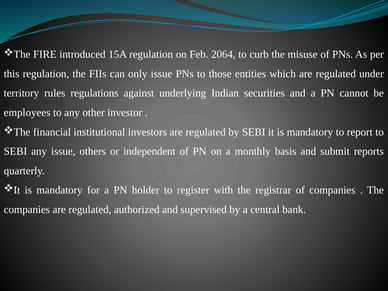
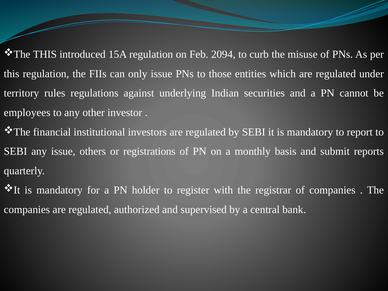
FIRE at (45, 54): FIRE -> THIS
2064: 2064 -> 2094
independent: independent -> registrations
